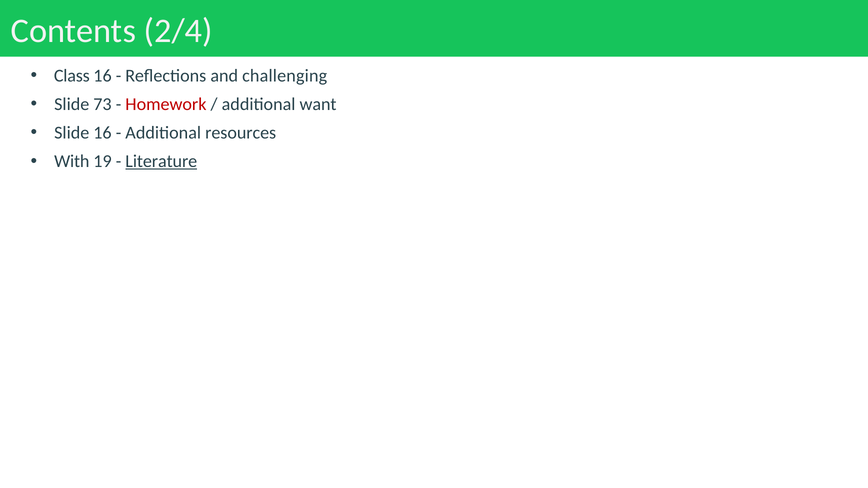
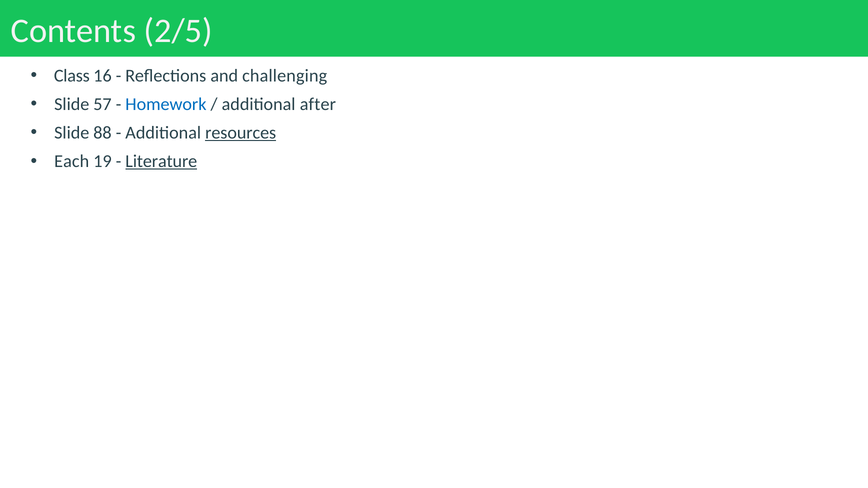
2/4: 2/4 -> 2/5
73: 73 -> 57
Homework colour: red -> blue
want: want -> after
Slide 16: 16 -> 88
resources underline: none -> present
With: With -> Each
